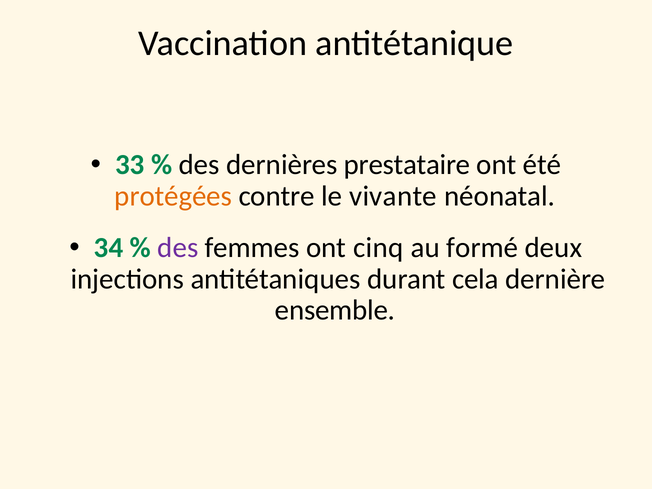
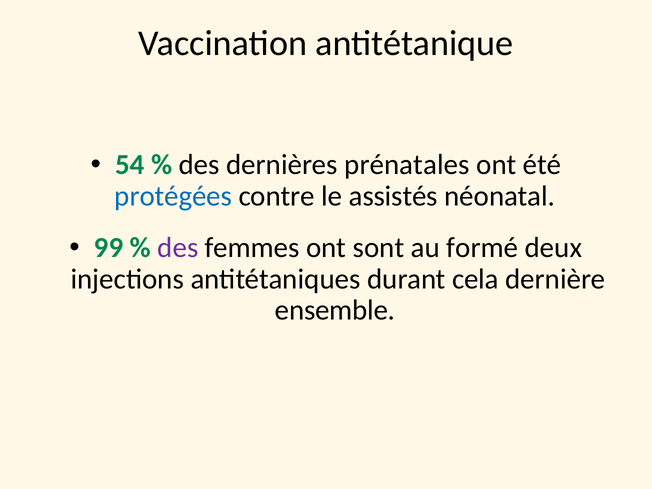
33: 33 -> 54
prestataire: prestataire -> prénatales
protégées colour: orange -> blue
vivante: vivante -> assistés
34: 34 -> 99
cinq: cinq -> sont
